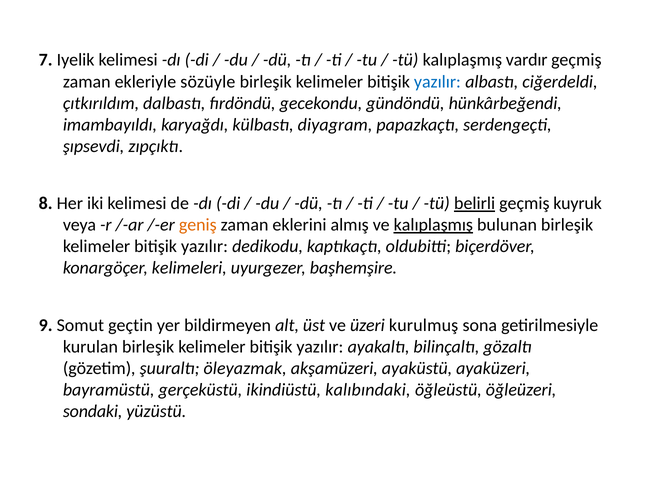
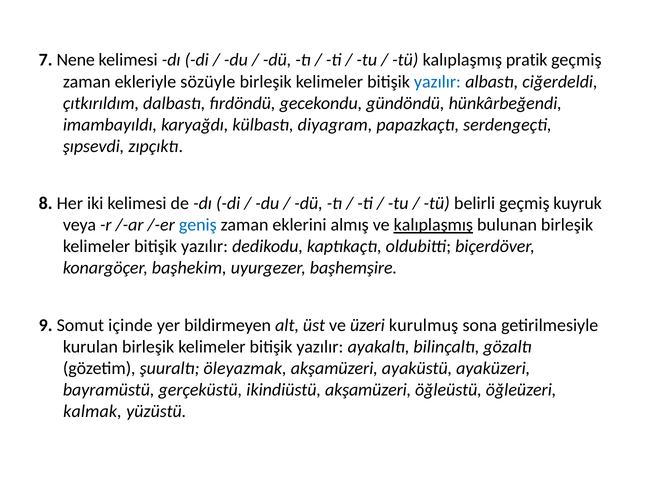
Iyelik: Iyelik -> Nene
vardır: vardır -> pratik
belirli underline: present -> none
geniş colour: orange -> blue
kelimeleri: kelimeleri -> başhekim
geçtin: geçtin -> içinde
ikindiüstü kalıbındaki: kalıbındaki -> akşamüzeri
sondaki: sondaki -> kalmak
